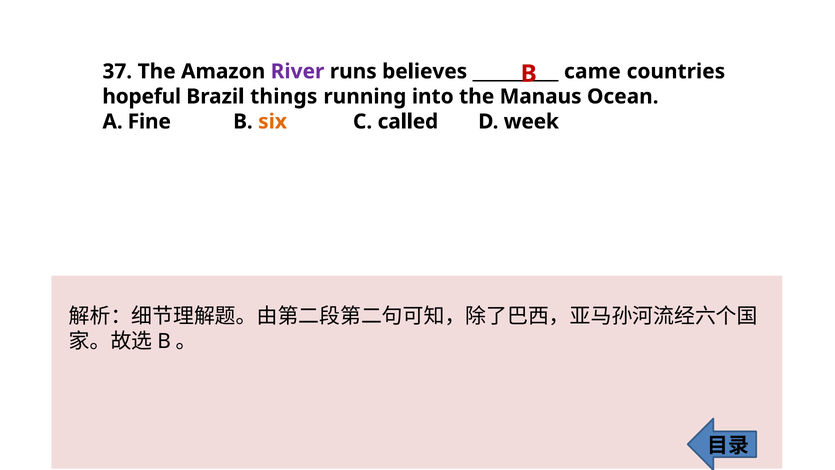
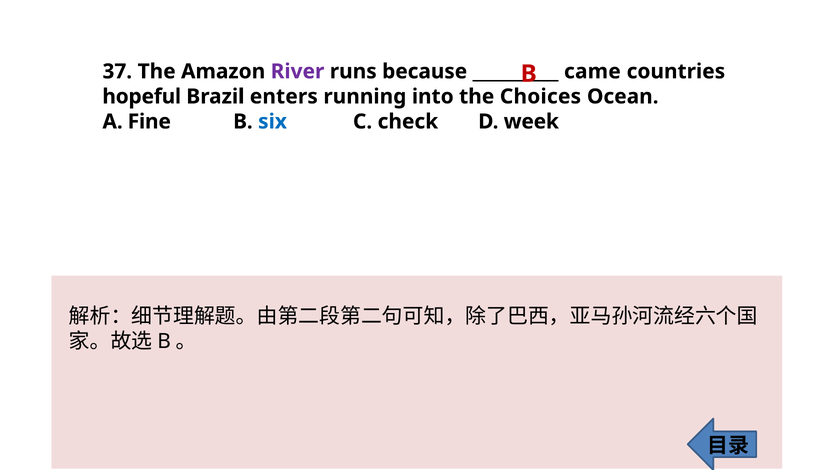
believes: believes -> because
things: things -> enters
Manaus: Manaus -> Choices
six colour: orange -> blue
called: called -> check
